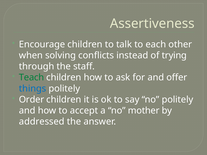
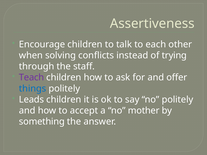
Teach colour: green -> purple
Order: Order -> Leads
addressed: addressed -> something
